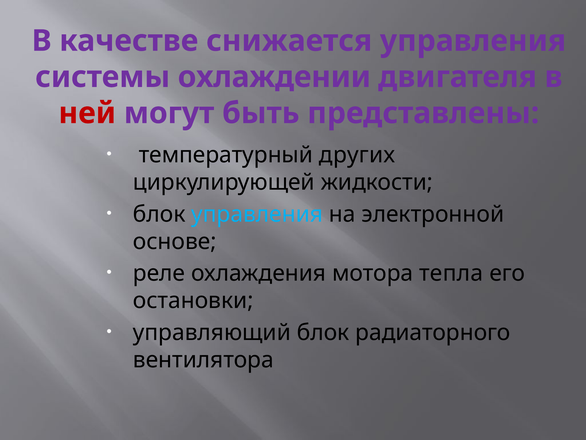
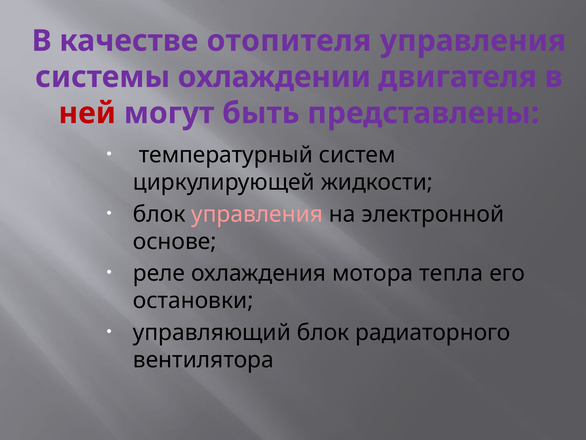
снижается: снижается -> отопителя
других: других -> систем
управления at (257, 214) colour: light blue -> pink
